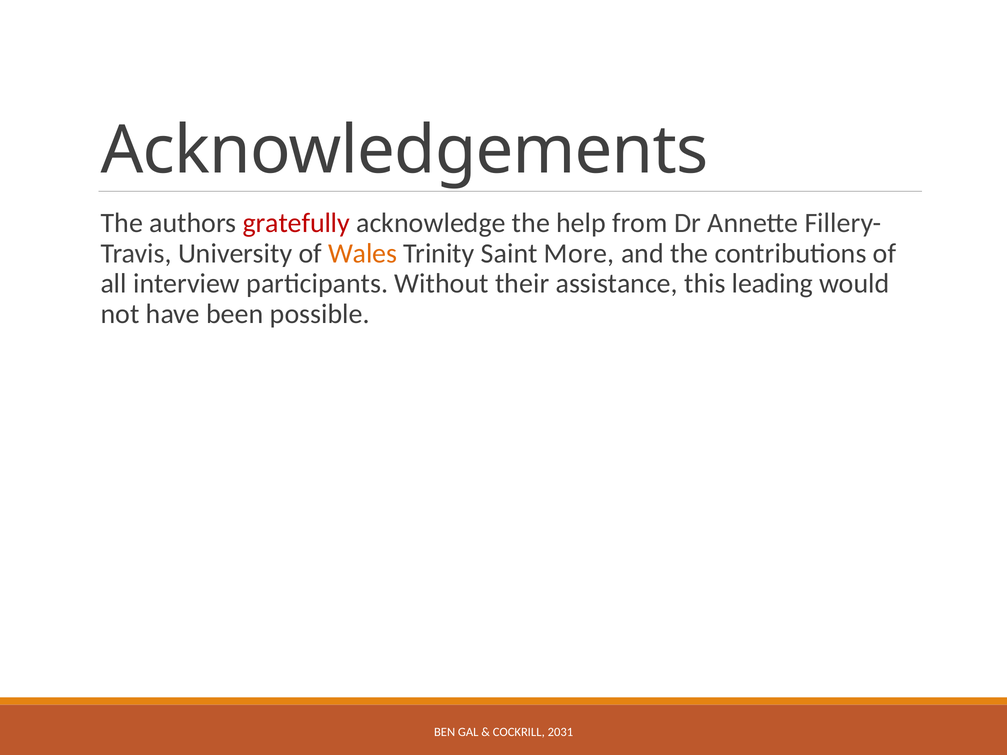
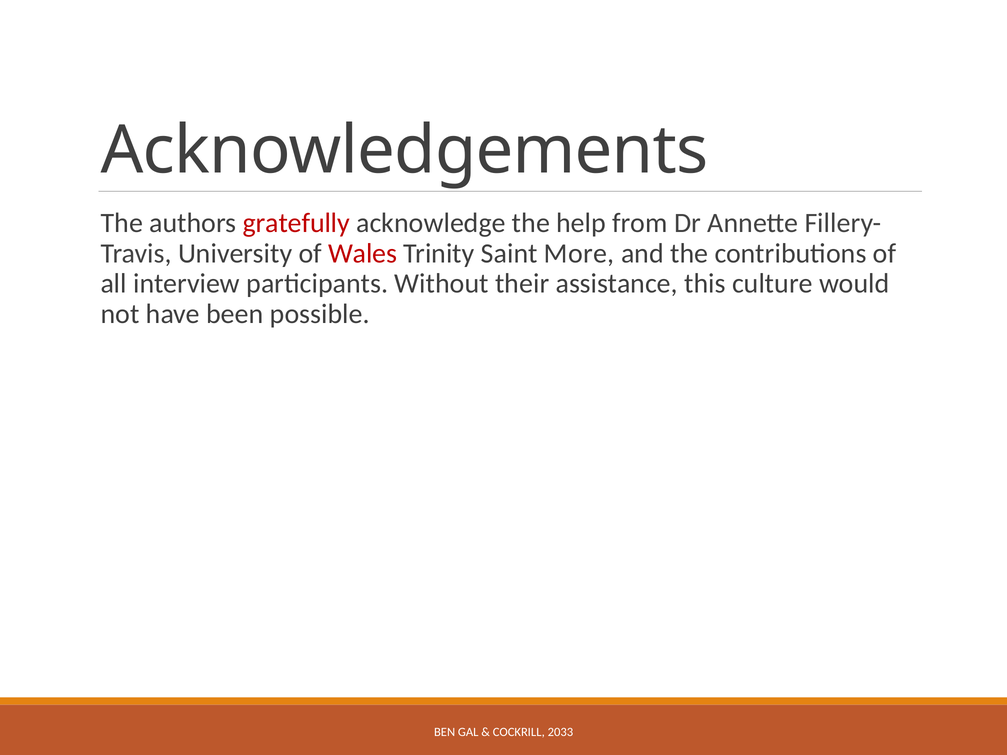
Wales colour: orange -> red
leading: leading -> culture
2031: 2031 -> 2033
